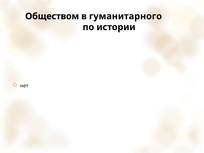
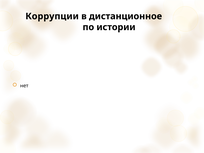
Обществом: Обществом -> Коррупции
гуманитарного: гуманитарного -> дистанционное
